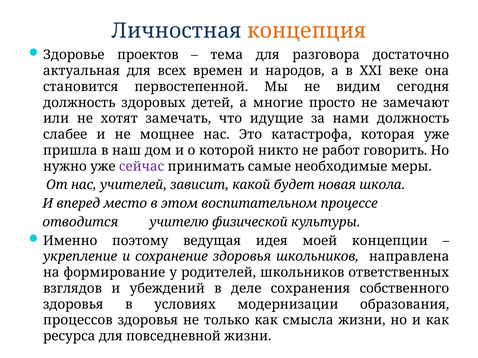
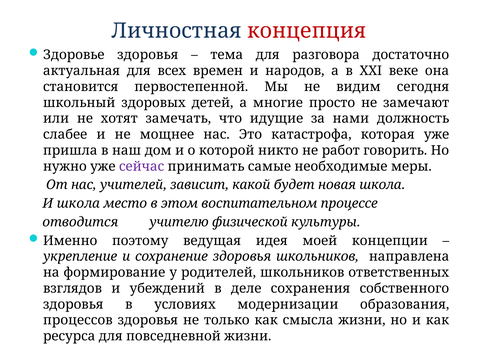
концепция colour: orange -> red
Здоровье проектов: проектов -> здоровья
должность at (79, 103): должность -> школьный
И вперед: вперед -> школа
